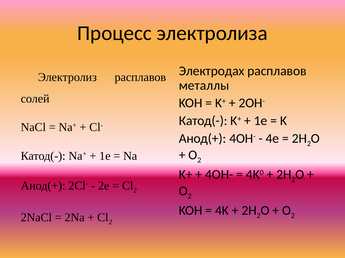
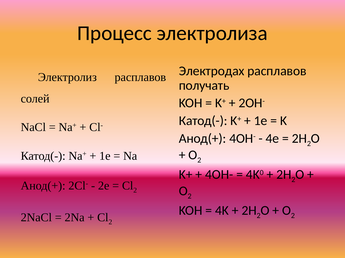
металлы: металлы -> получать
